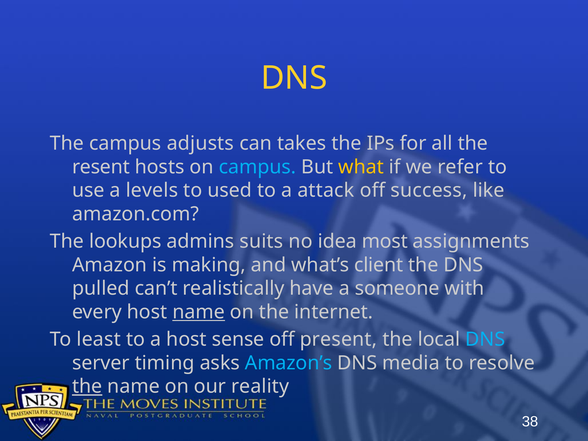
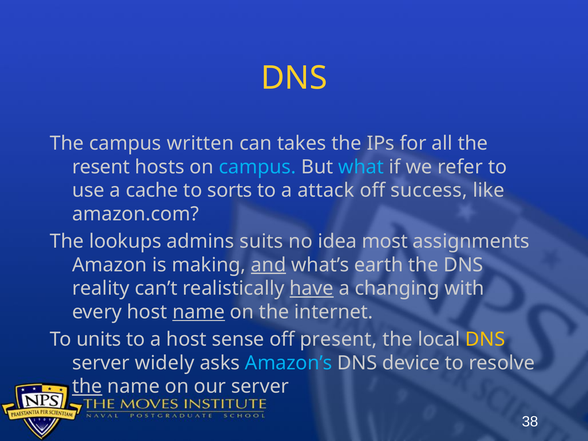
adjusts: adjusts -> written
what colour: yellow -> light blue
levels: levels -> cache
used: used -> sorts
and underline: none -> present
client: client -> earth
pulled: pulled -> reality
have underline: none -> present
someone: someone -> changing
least: least -> units
DNS at (485, 339) colour: light blue -> yellow
timing: timing -> widely
media: media -> device
our reality: reality -> server
